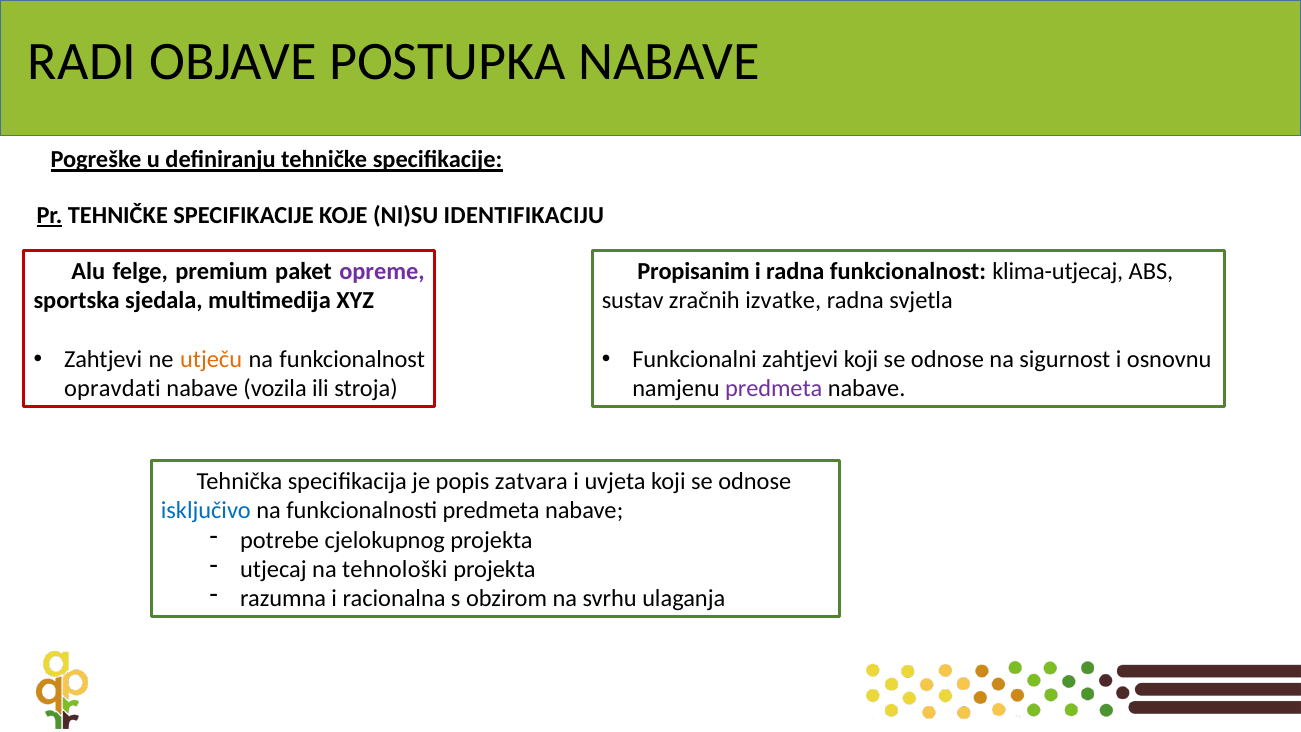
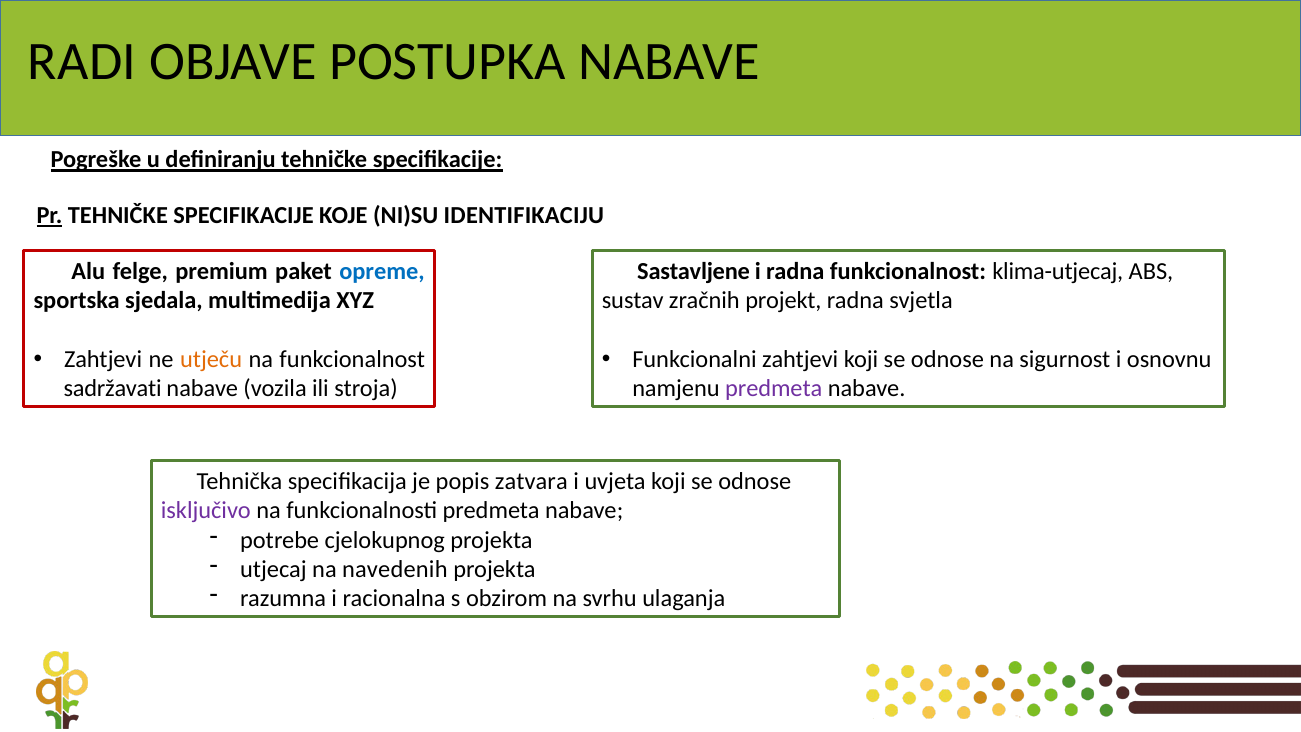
opreme colour: purple -> blue
Propisanim: Propisanim -> Sastavljene
izvatke: izvatke -> projekt
opravdati: opravdati -> sadržavati
isključivo colour: blue -> purple
tehnološki: tehnološki -> navedenih
